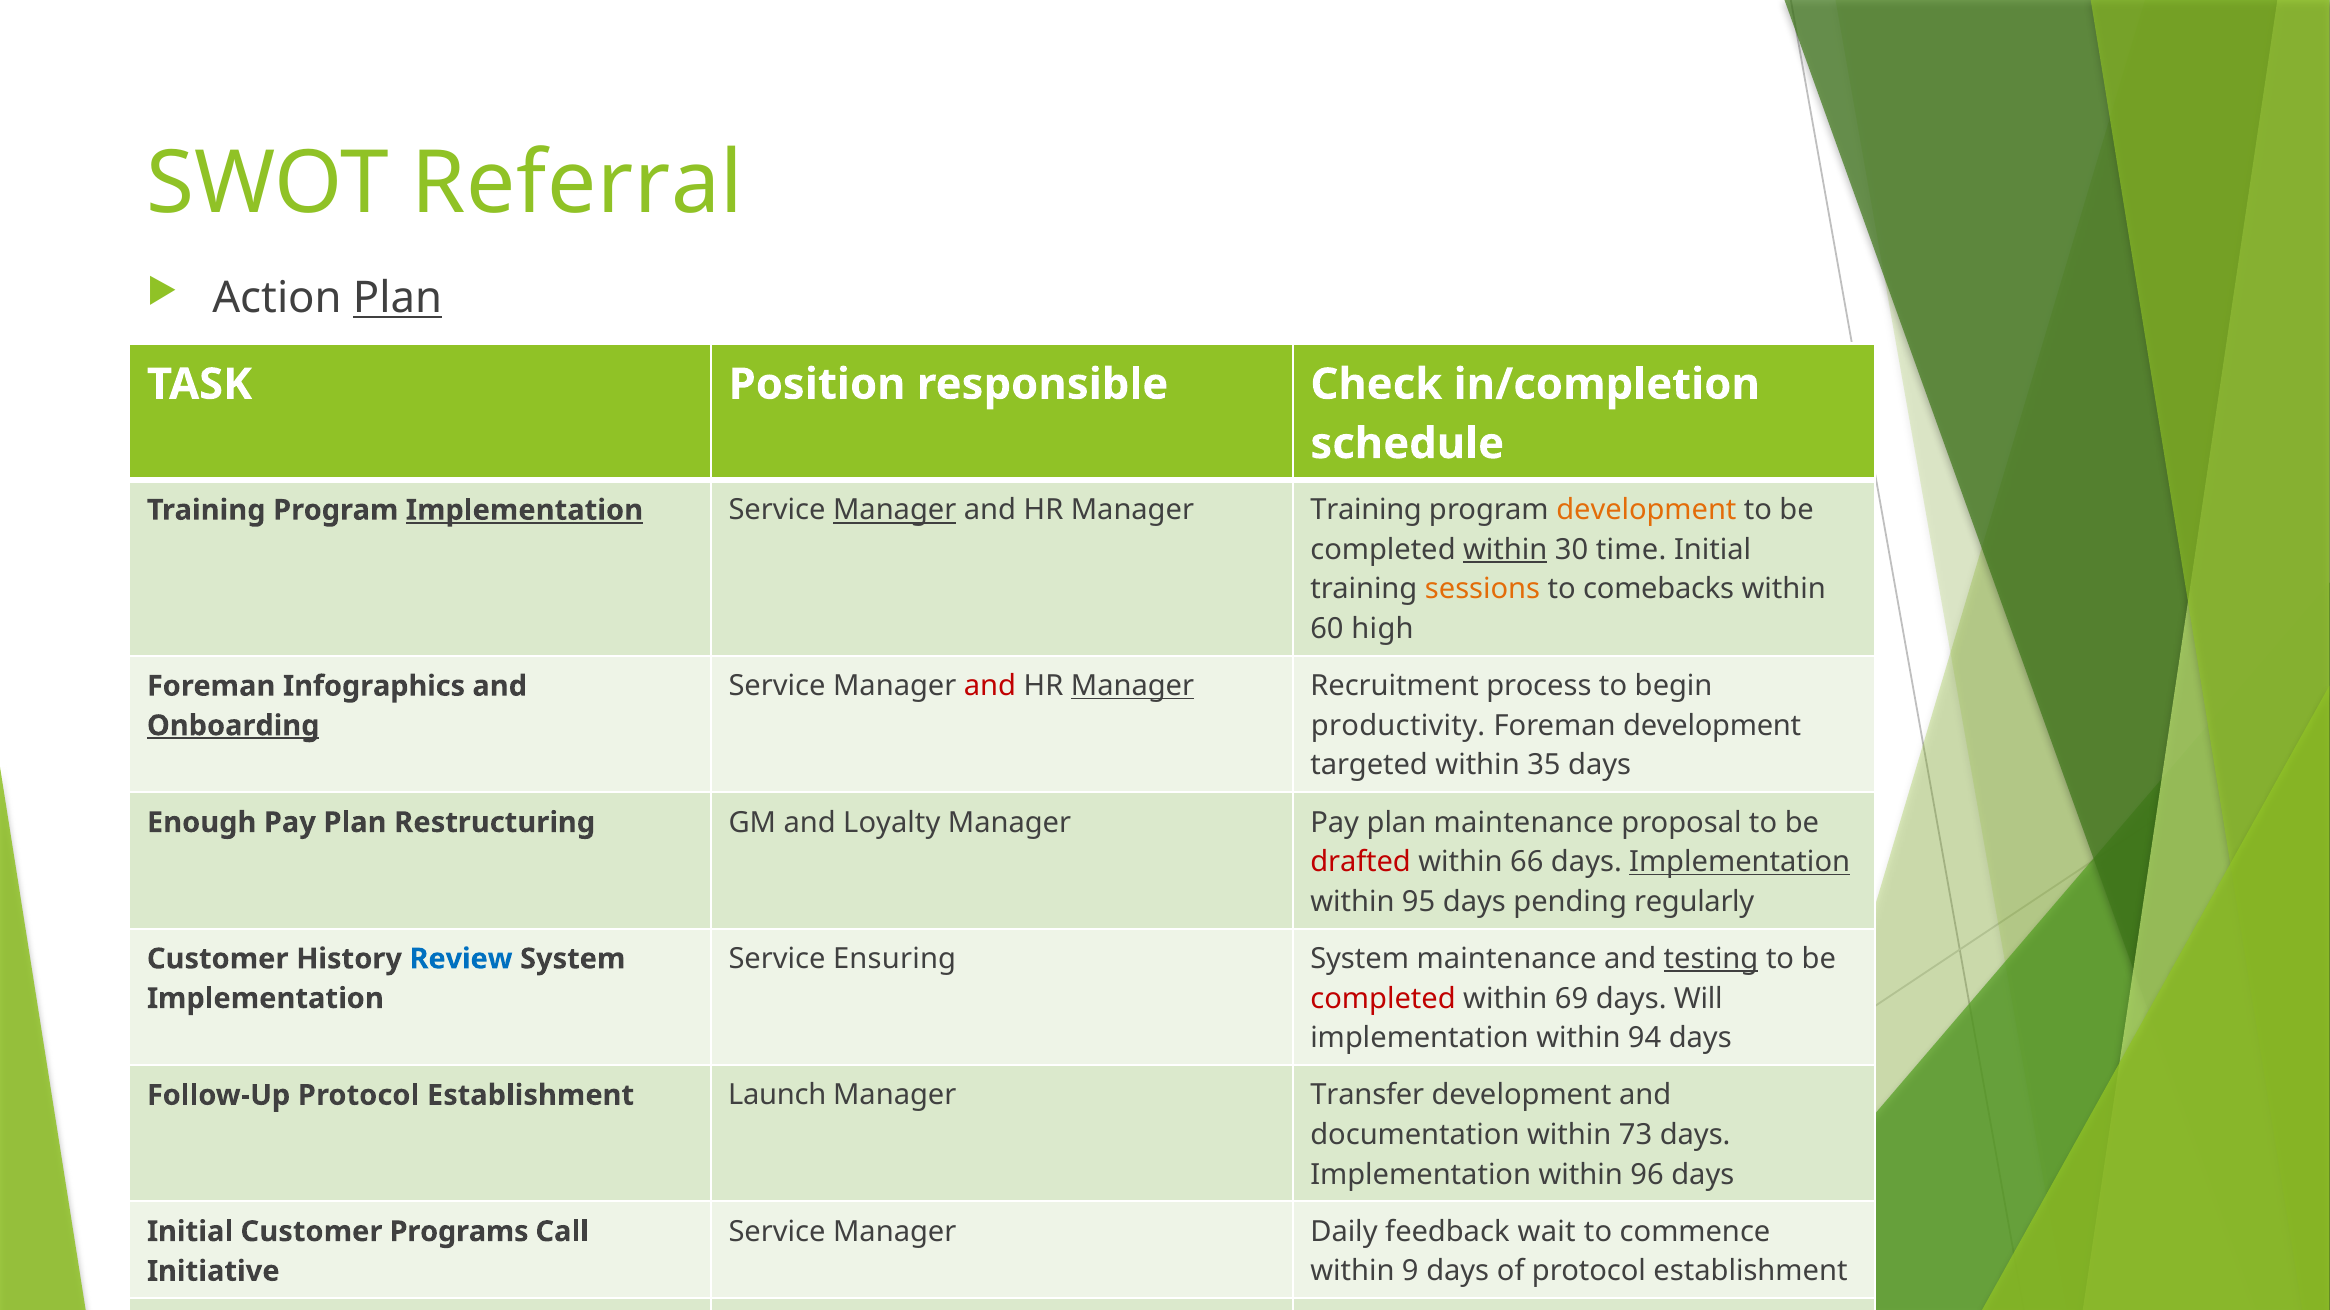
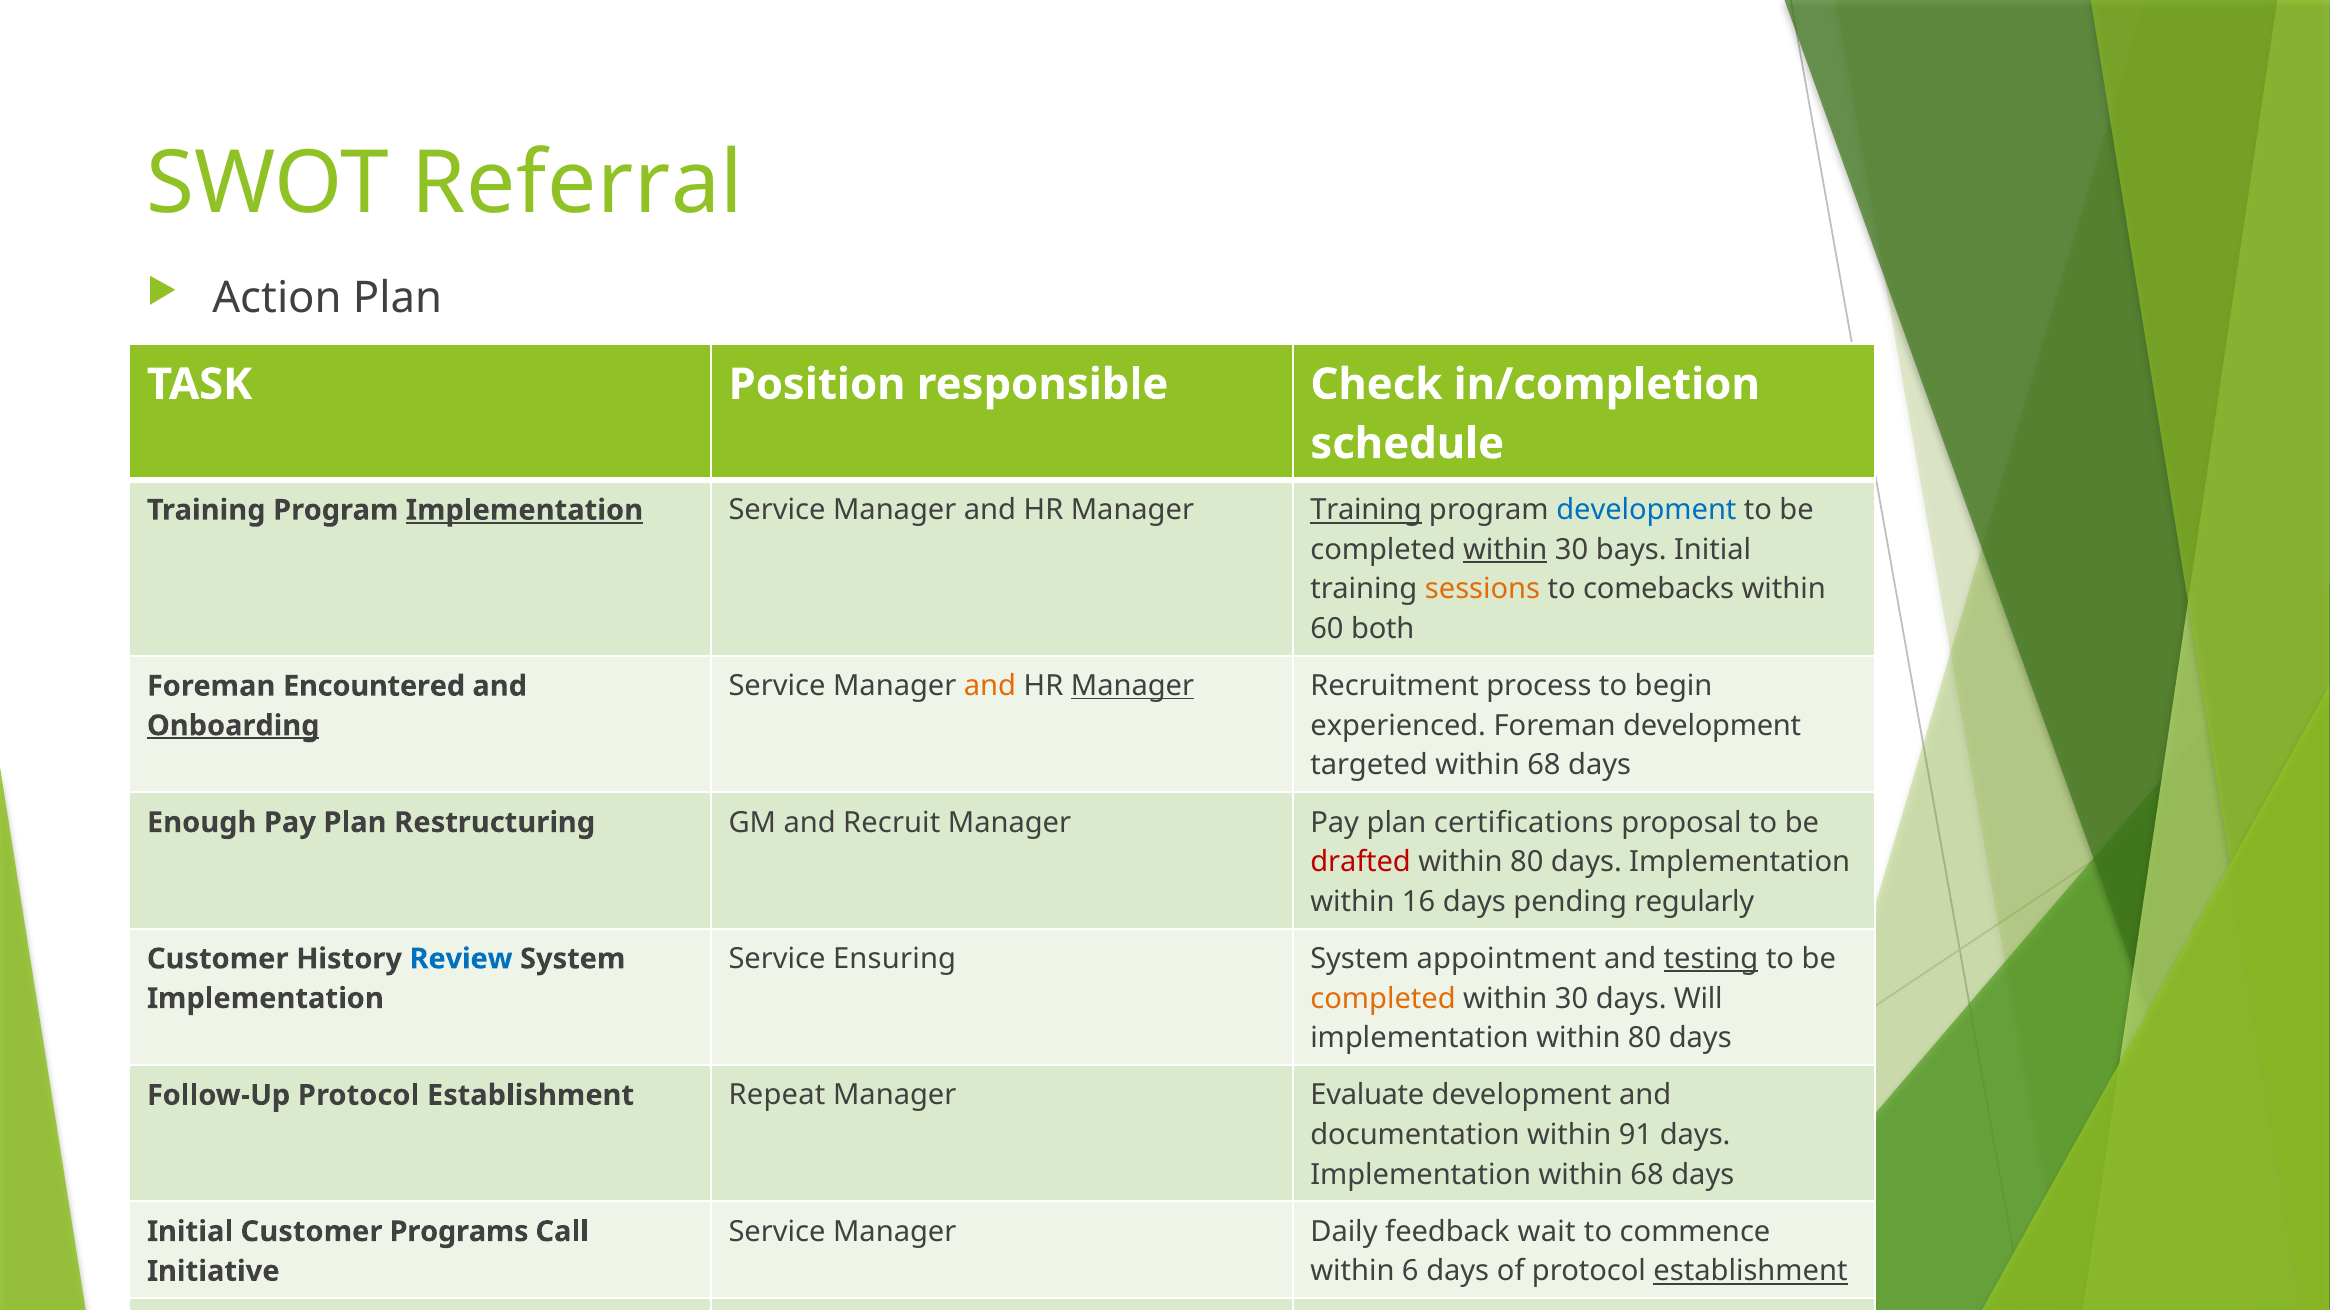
Plan at (397, 298) underline: present -> none
Manager at (895, 510) underline: present -> none
Training at (1366, 510) underline: none -> present
development at (1646, 510) colour: orange -> blue
time: time -> bays
high: high -> both
and at (990, 686) colour: red -> orange
Infographics: Infographics -> Encountered
productivity: productivity -> experienced
targeted within 35: 35 -> 68
Loyalty: Loyalty -> Recruit
plan maintenance: maintenance -> certifications
66 at (1527, 862): 66 -> 80
Implementation at (1740, 862) underline: present -> none
95: 95 -> 16
System maintenance: maintenance -> appointment
completed at (1383, 999) colour: red -> orange
69 at (1572, 999): 69 -> 30
implementation within 94: 94 -> 80
Launch: Launch -> Repeat
Transfer: Transfer -> Evaluate
73: 73 -> 91
Implementation within 96: 96 -> 68
9: 9 -> 6
establishment at (1751, 1272) underline: none -> present
